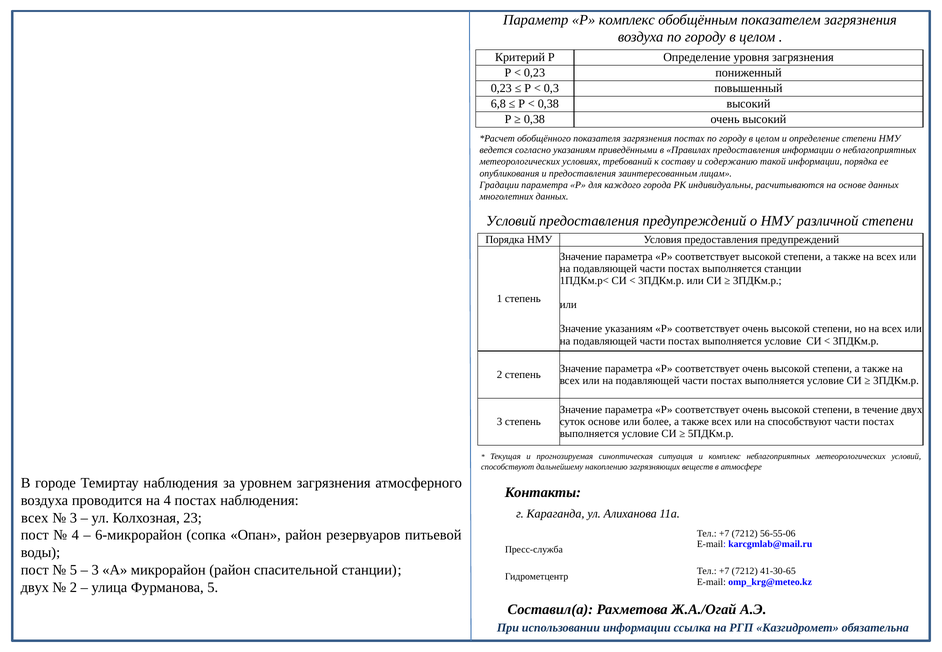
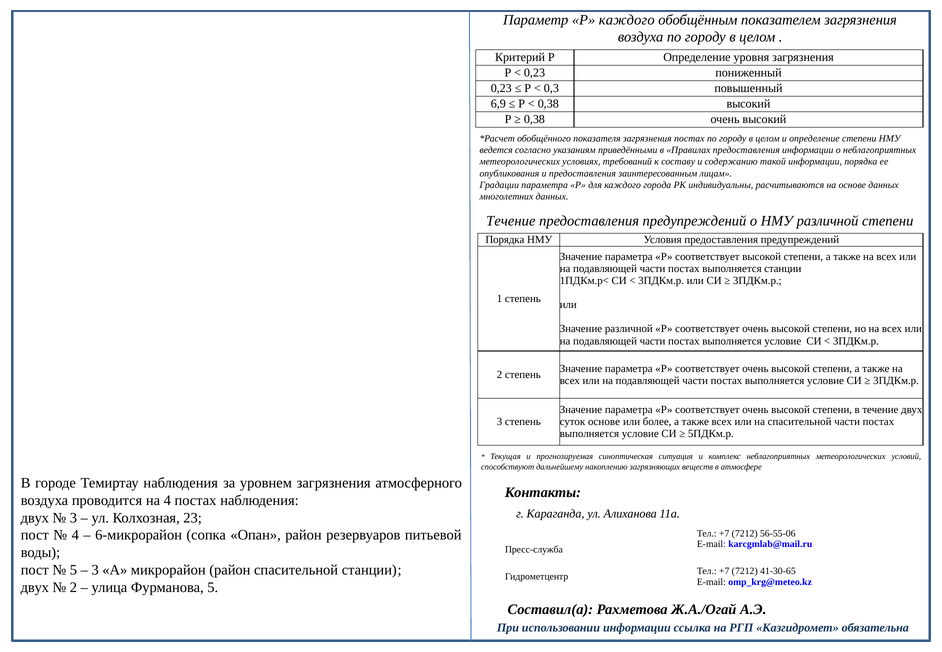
Р комплекс: комплекс -> каждого
6,8: 6,8 -> 6,9
Условий at (511, 221): Условий -> Течение
Значение указаниям: указаниям -> различной
на способствуют: способствуют -> спасительной
всех at (35, 518): всех -> двух
